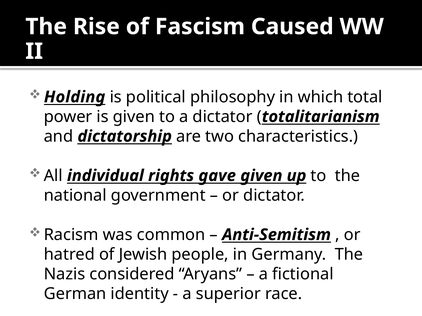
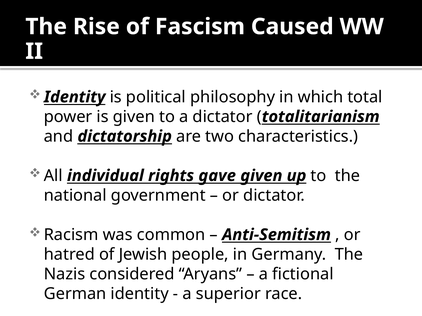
Holding at (75, 97): Holding -> Identity
